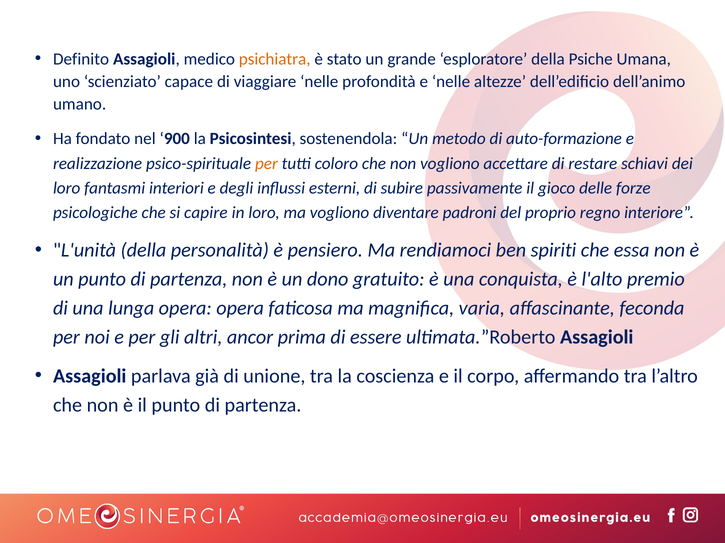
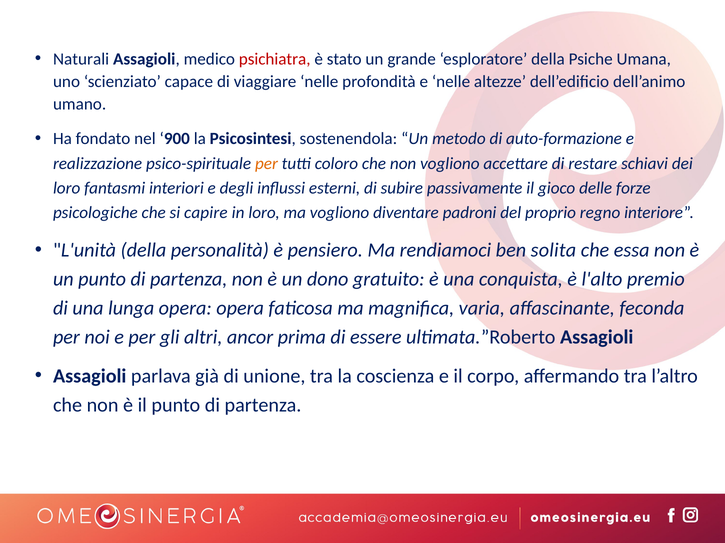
Definito: Definito -> Naturali
psichiatra colour: orange -> red
spiriti: spiriti -> solita
